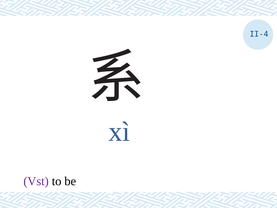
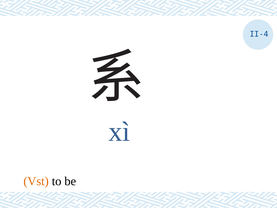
Vst colour: purple -> orange
